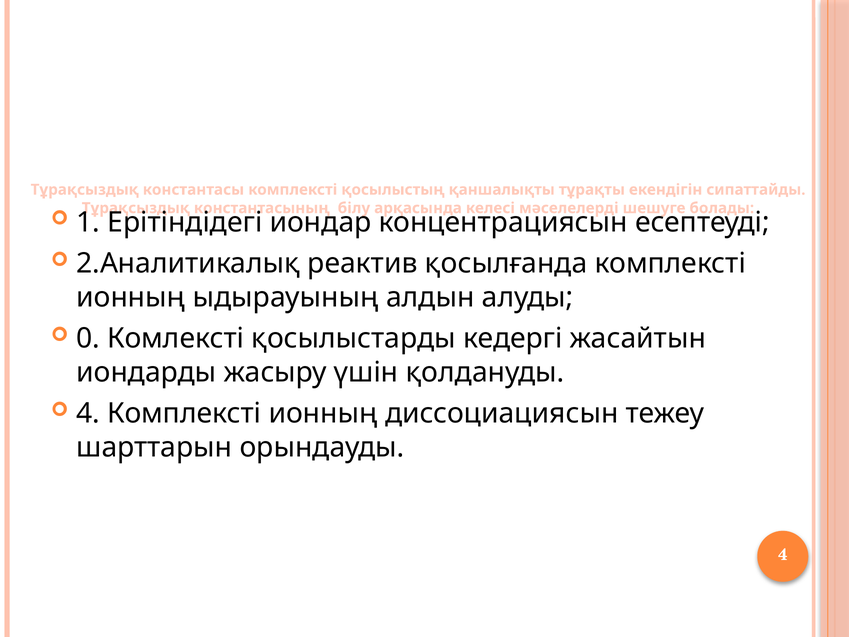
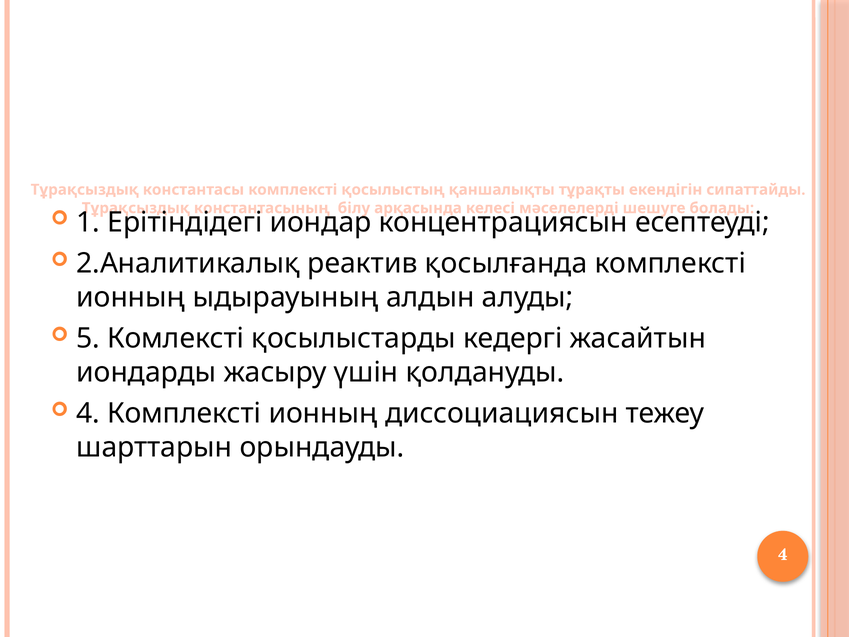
0: 0 -> 5
